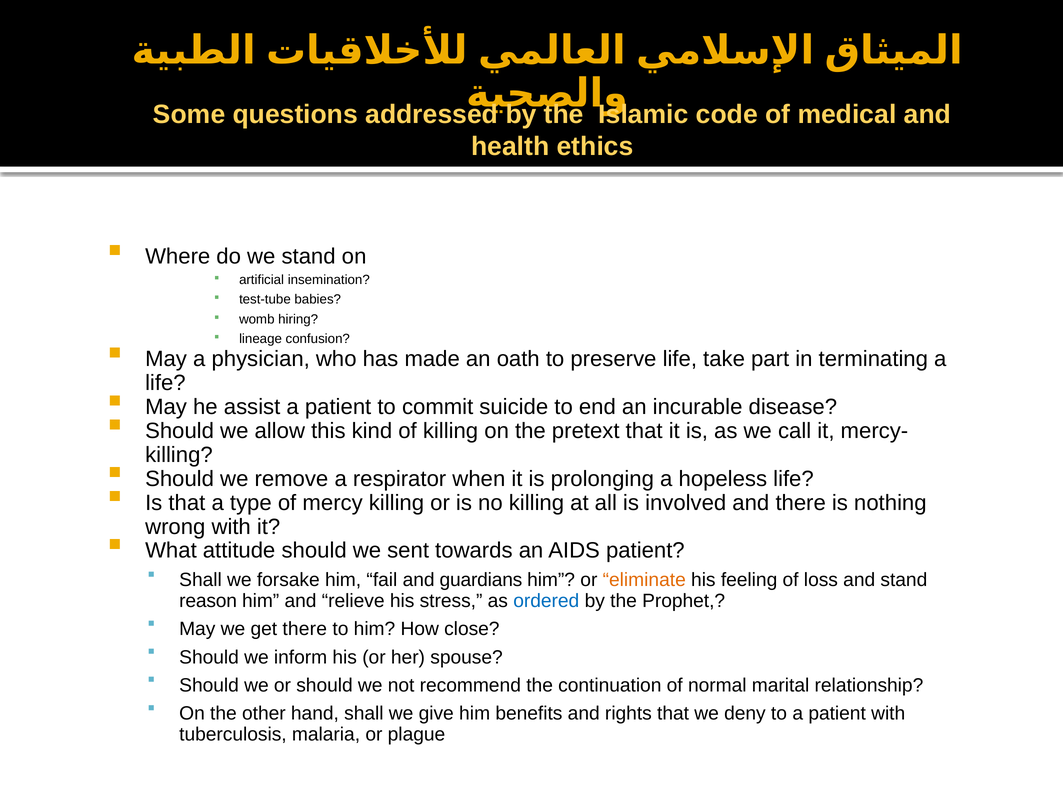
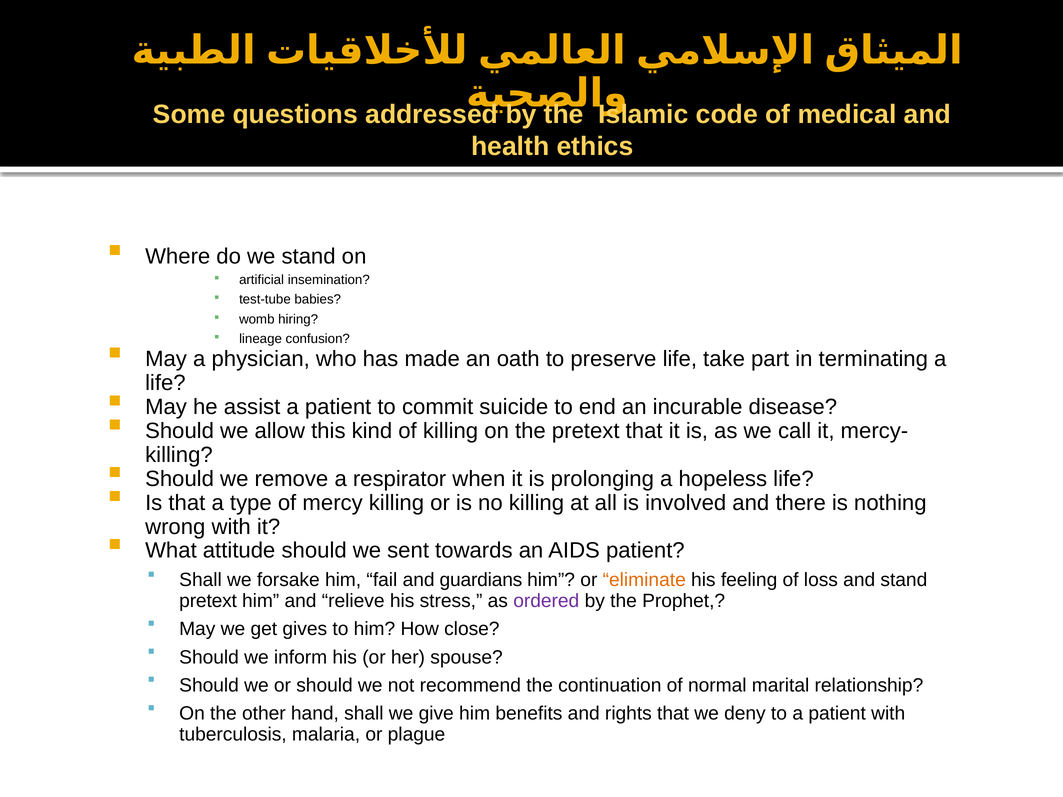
reason at (208, 601): reason -> pretext
ordered colour: blue -> purple
get there: there -> gives
